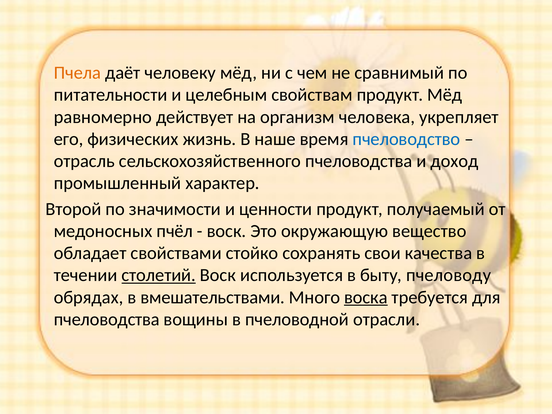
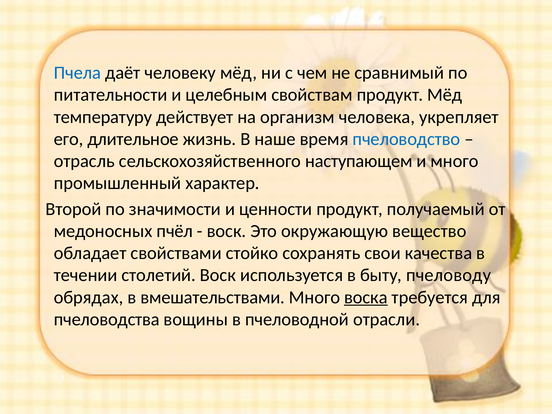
Пчела colour: orange -> blue
равномерно: равномерно -> температуру
физических: физических -> длительное
сельскохозяйственного пчеловодства: пчеловодства -> наступающем
и доход: доход -> много
столетий underline: present -> none
